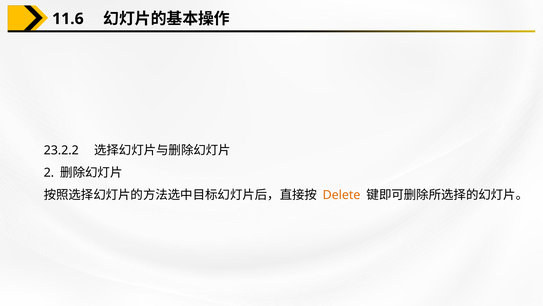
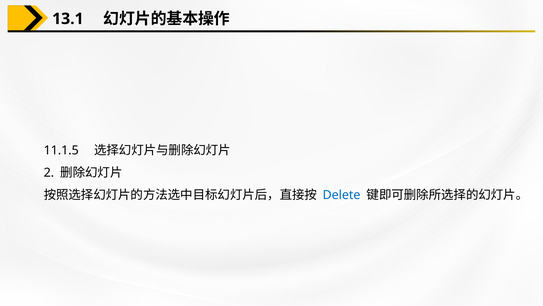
11.6: 11.6 -> 13.1
23.2.2: 23.2.2 -> 11.1.5
Delete colour: orange -> blue
